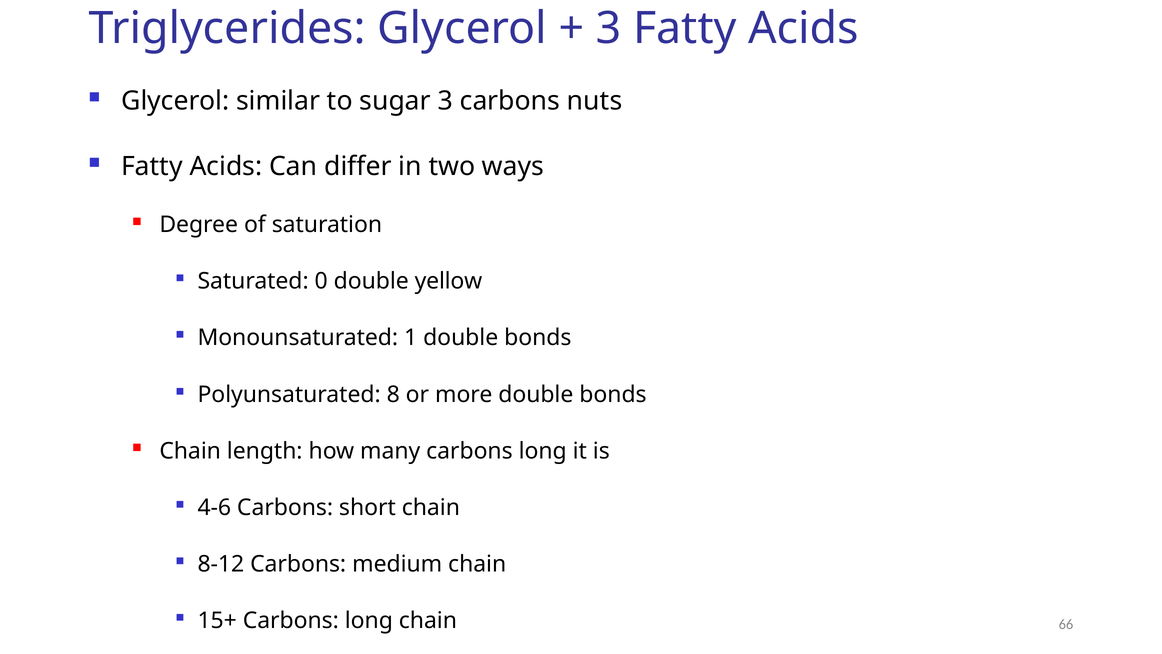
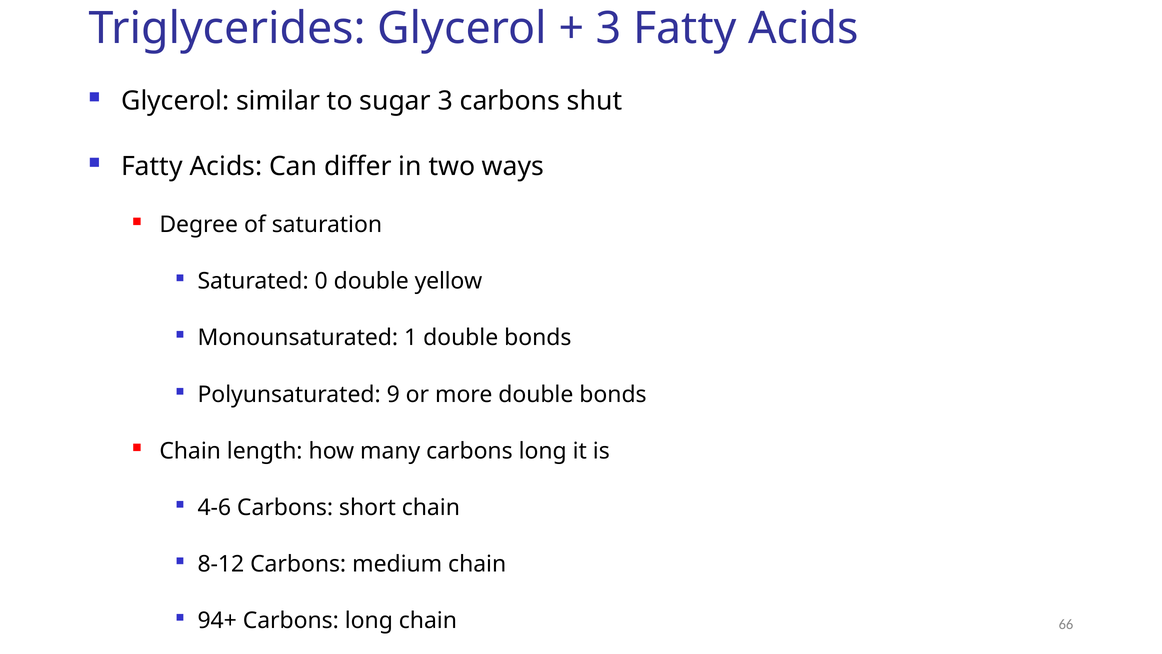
nuts: nuts -> shut
8: 8 -> 9
15+: 15+ -> 94+
